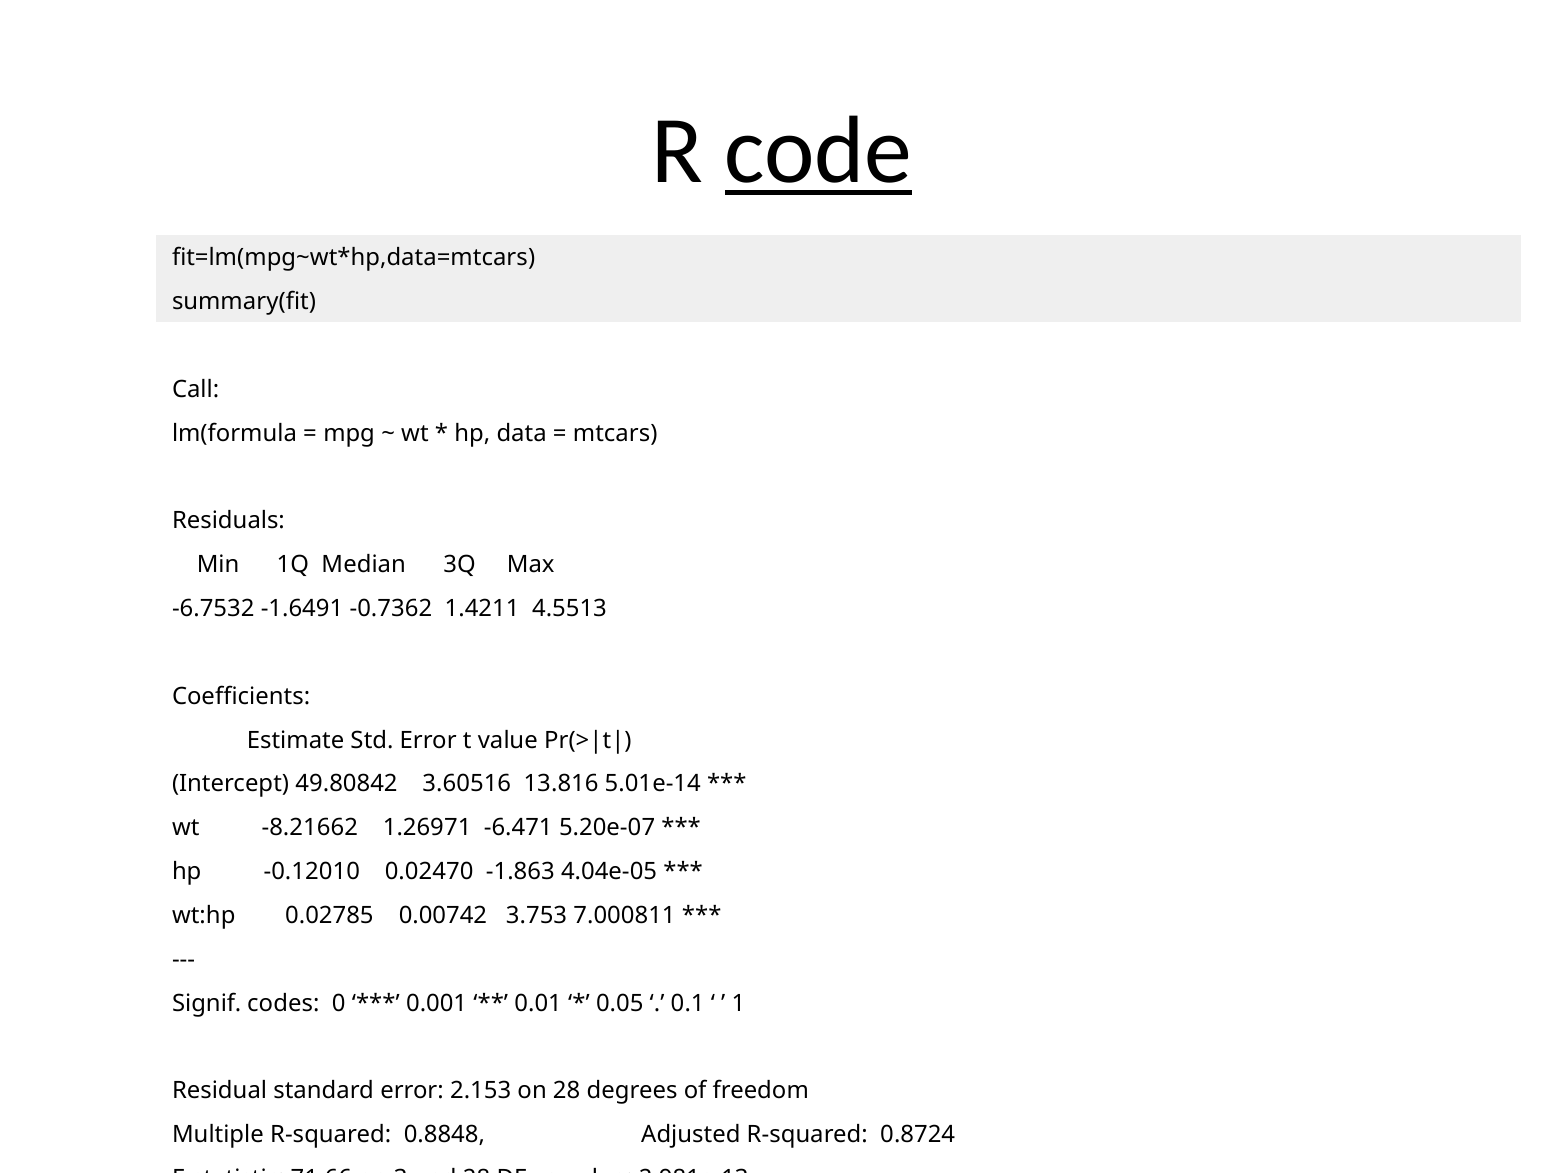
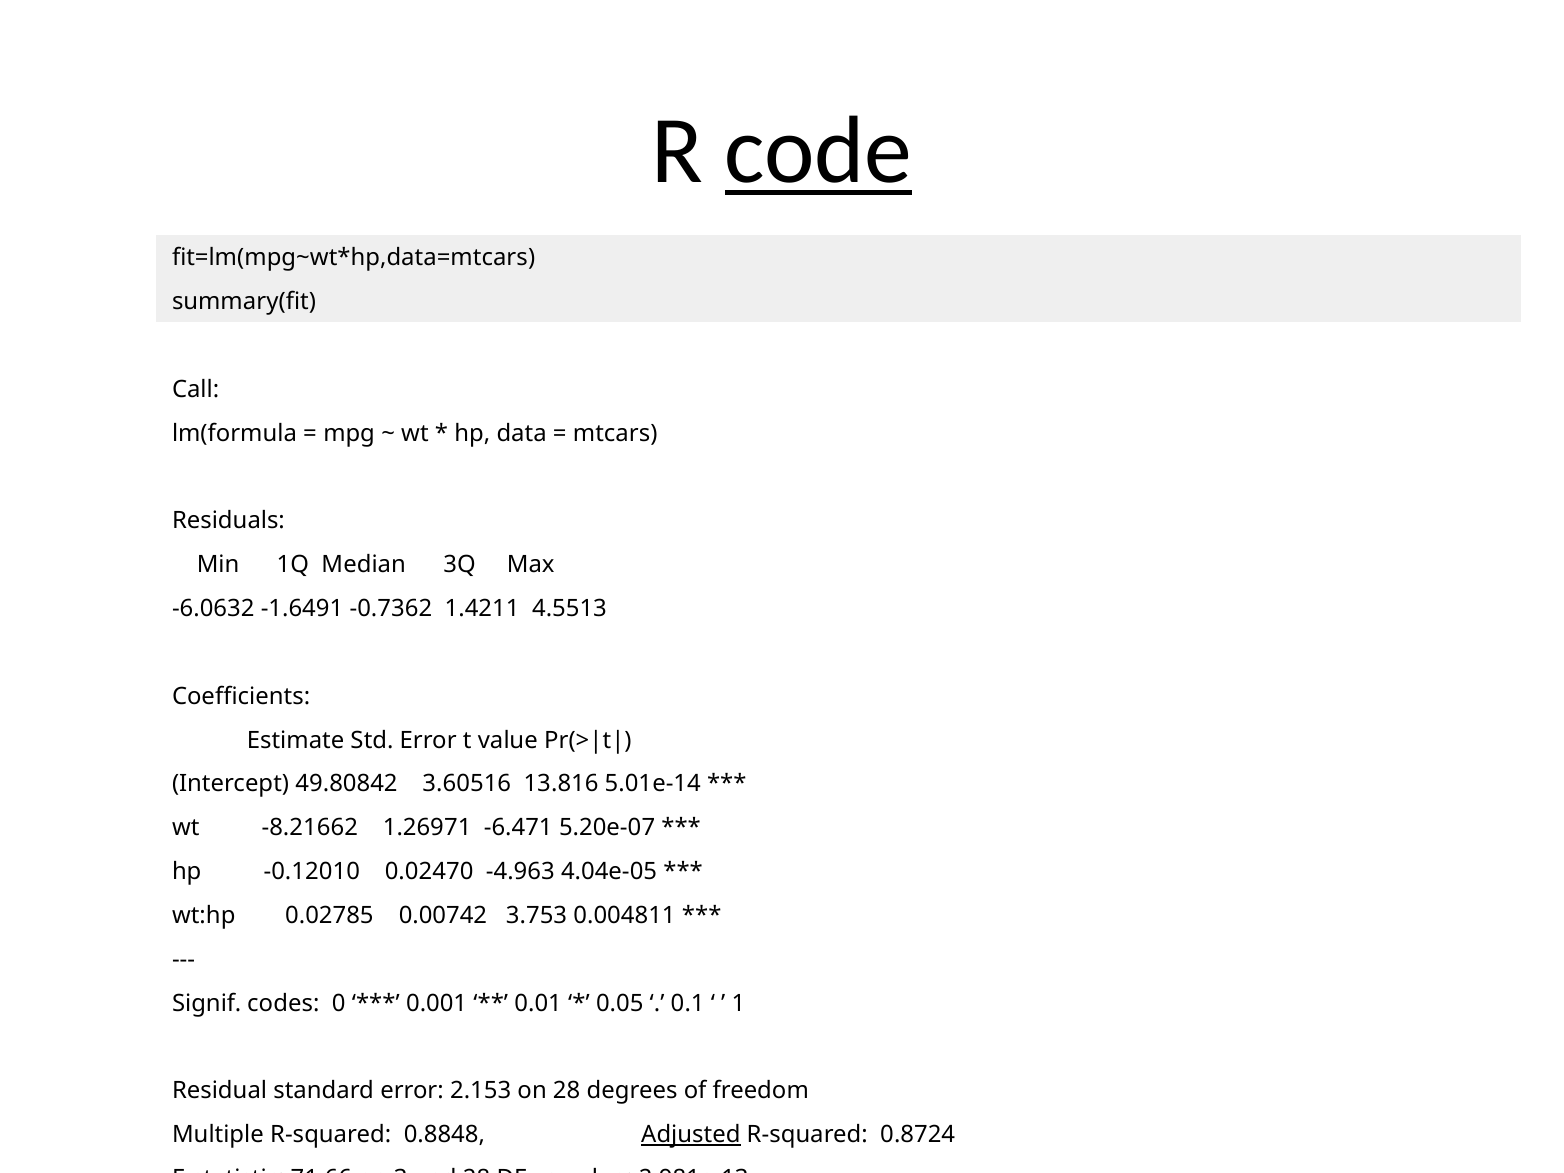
-6.7532: -6.7532 -> -6.0632
-1.863: -1.863 -> -4.963
7.000811: 7.000811 -> 0.004811
Adjusted underline: none -> present
